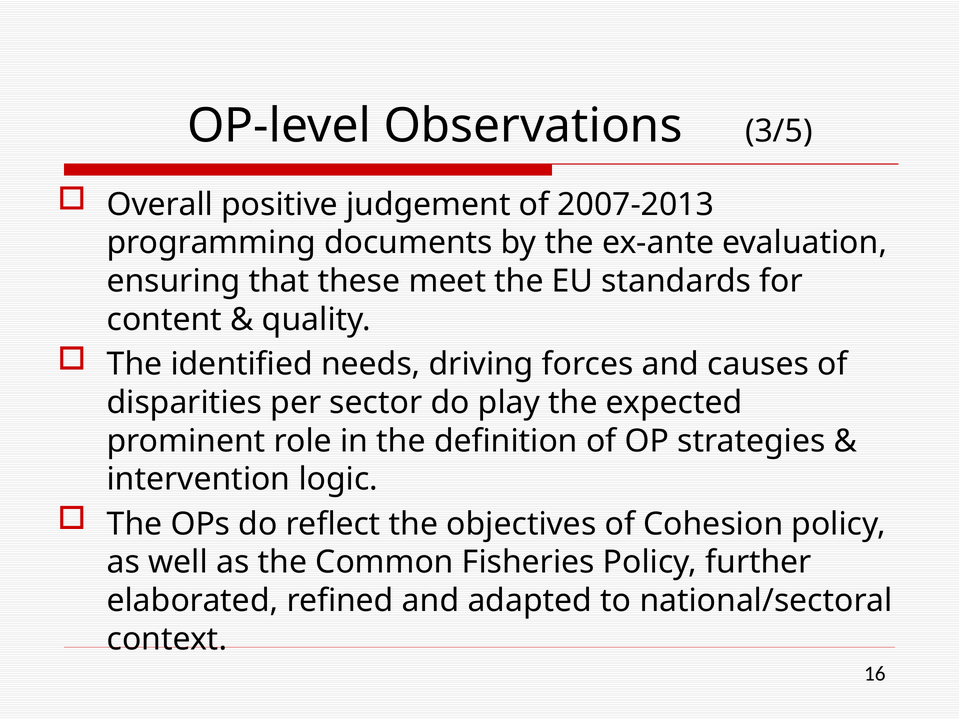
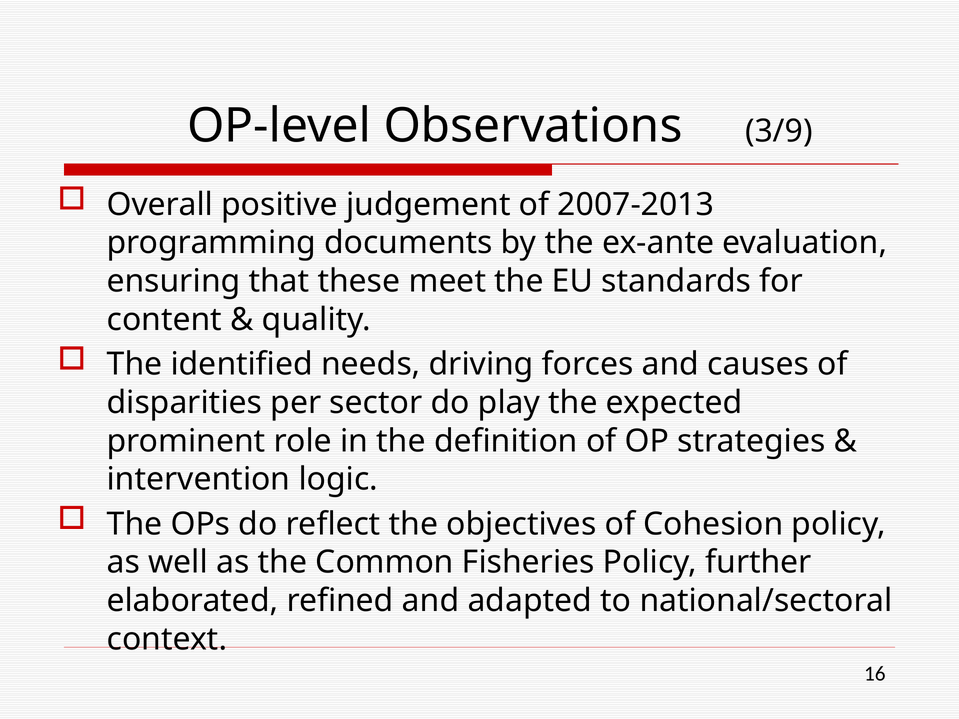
3/5: 3/5 -> 3/9
